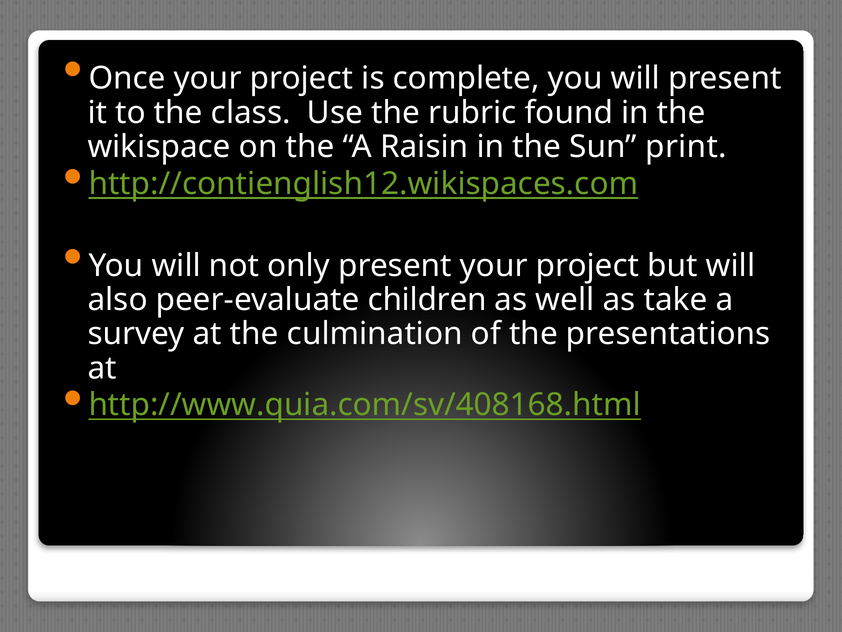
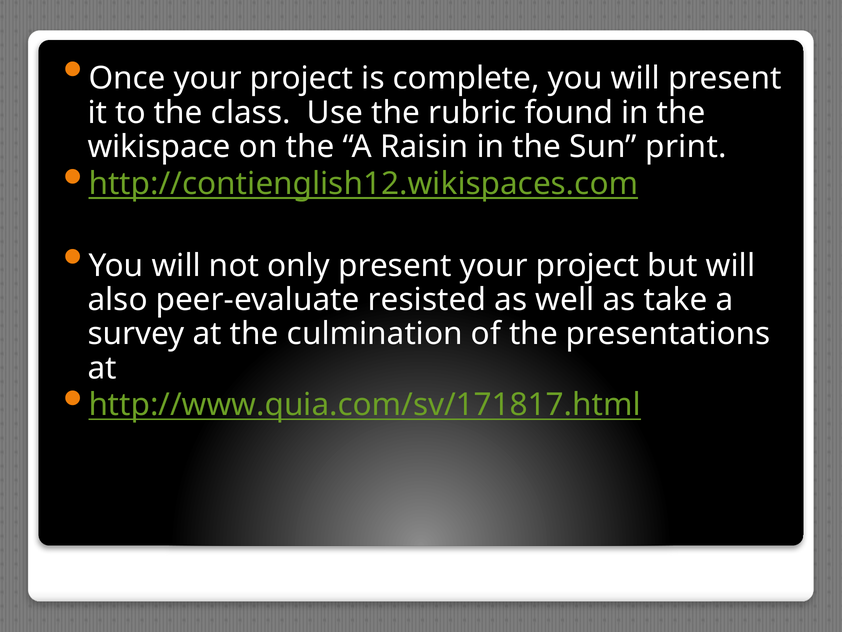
children: children -> resisted
http://www.quia.com/sv/408168.html: http://www.quia.com/sv/408168.html -> http://www.quia.com/sv/171817.html
